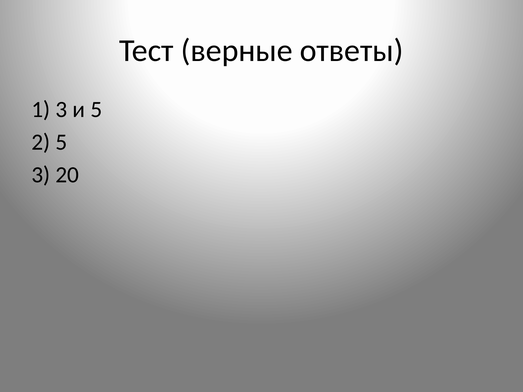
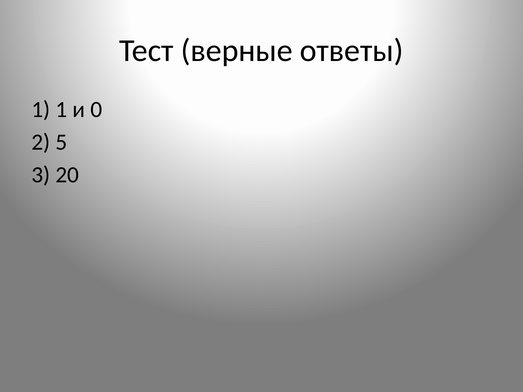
1 3: 3 -> 1
и 5: 5 -> 0
